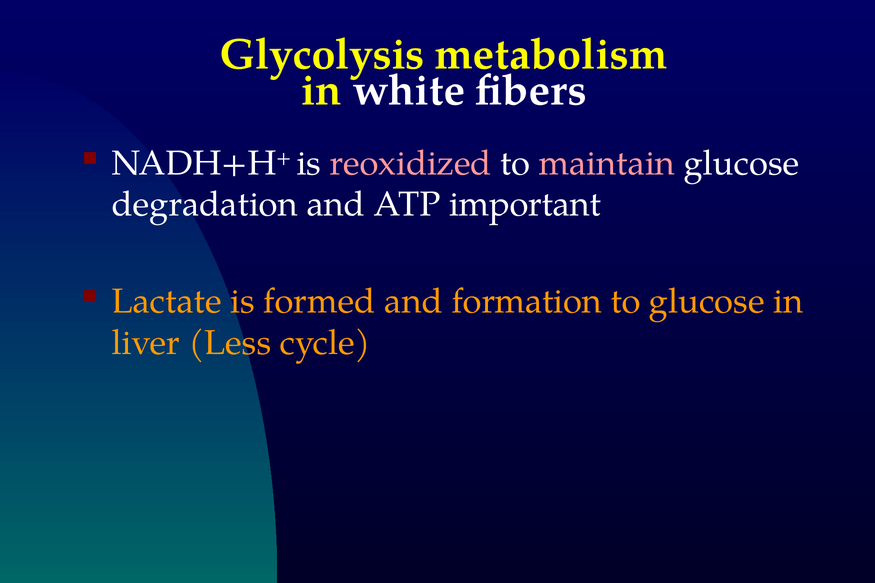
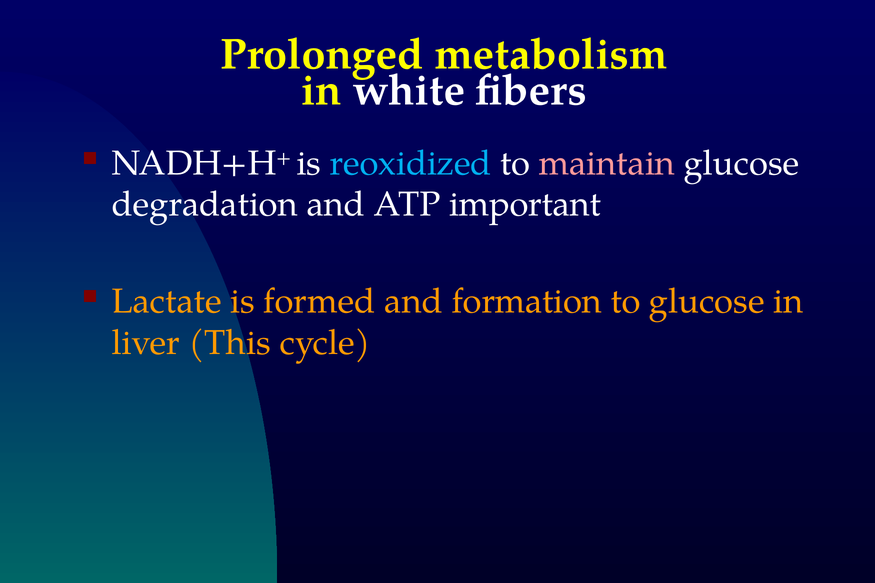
Glycolysis: Glycolysis -> Prolonged
reoxidized colour: pink -> light blue
Less: Less -> This
